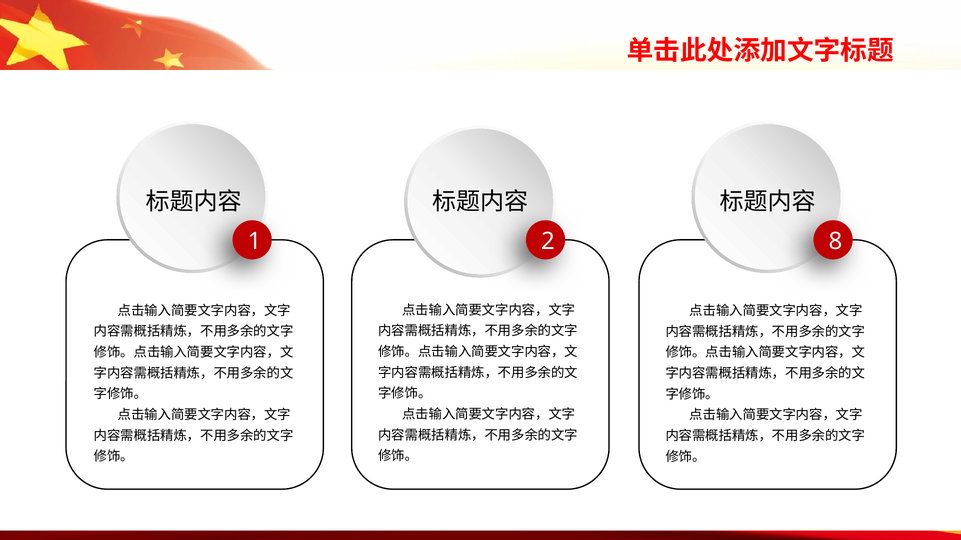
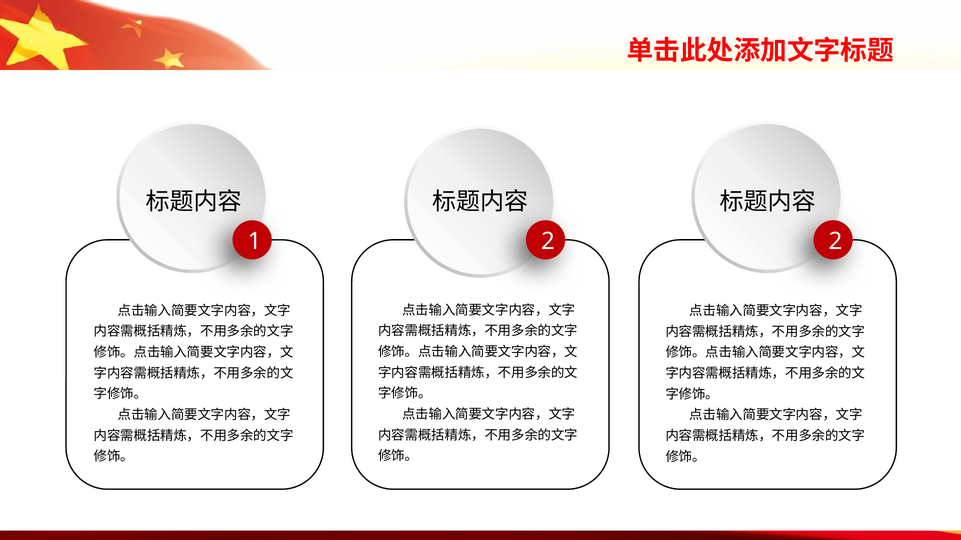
2 8: 8 -> 2
